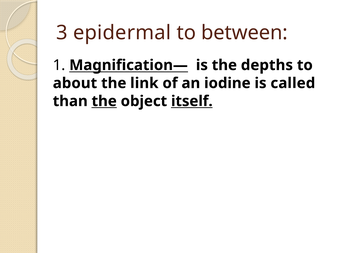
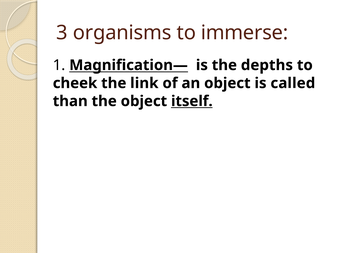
epidermal: epidermal -> organisms
between: between -> immerse
about: about -> cheek
an iodine: iodine -> object
the at (104, 101) underline: present -> none
